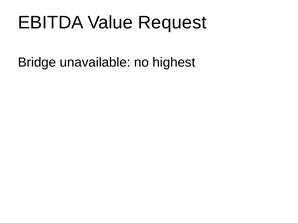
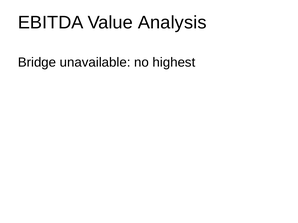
Request: Request -> Analysis
